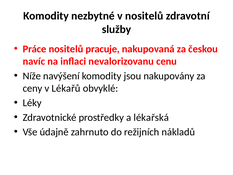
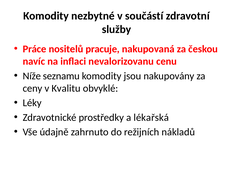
v nositelů: nositelů -> součástí
navýšení: navýšení -> seznamu
Lékařů: Lékařů -> Kvalitu
